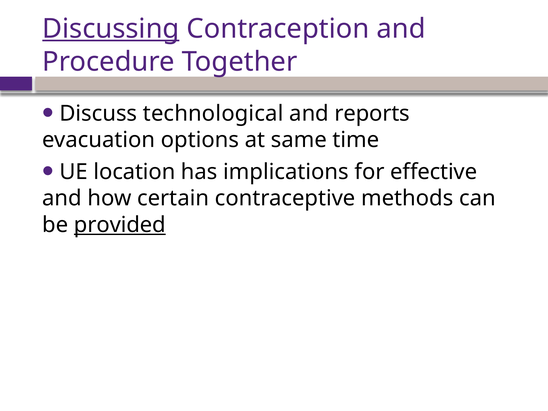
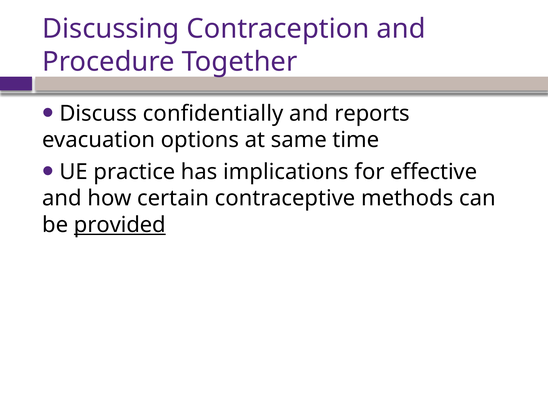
Discussing underline: present -> none
technological: technological -> confidentially
location: location -> practice
